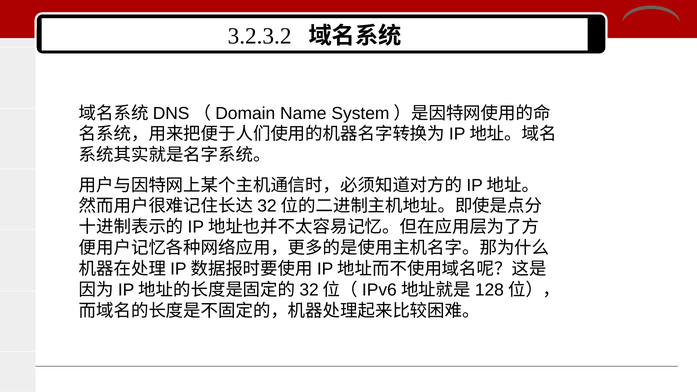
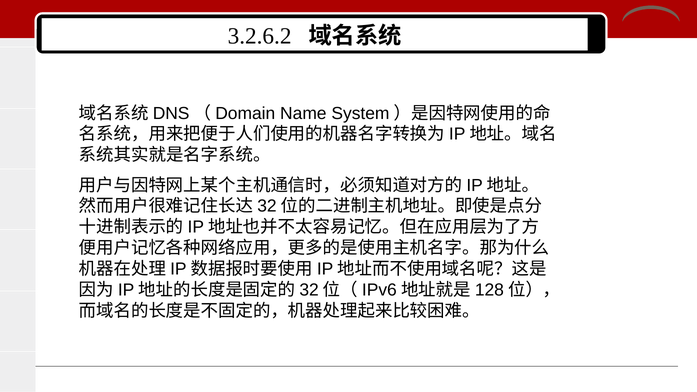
3.2.3.2: 3.2.3.2 -> 3.2.6.2
